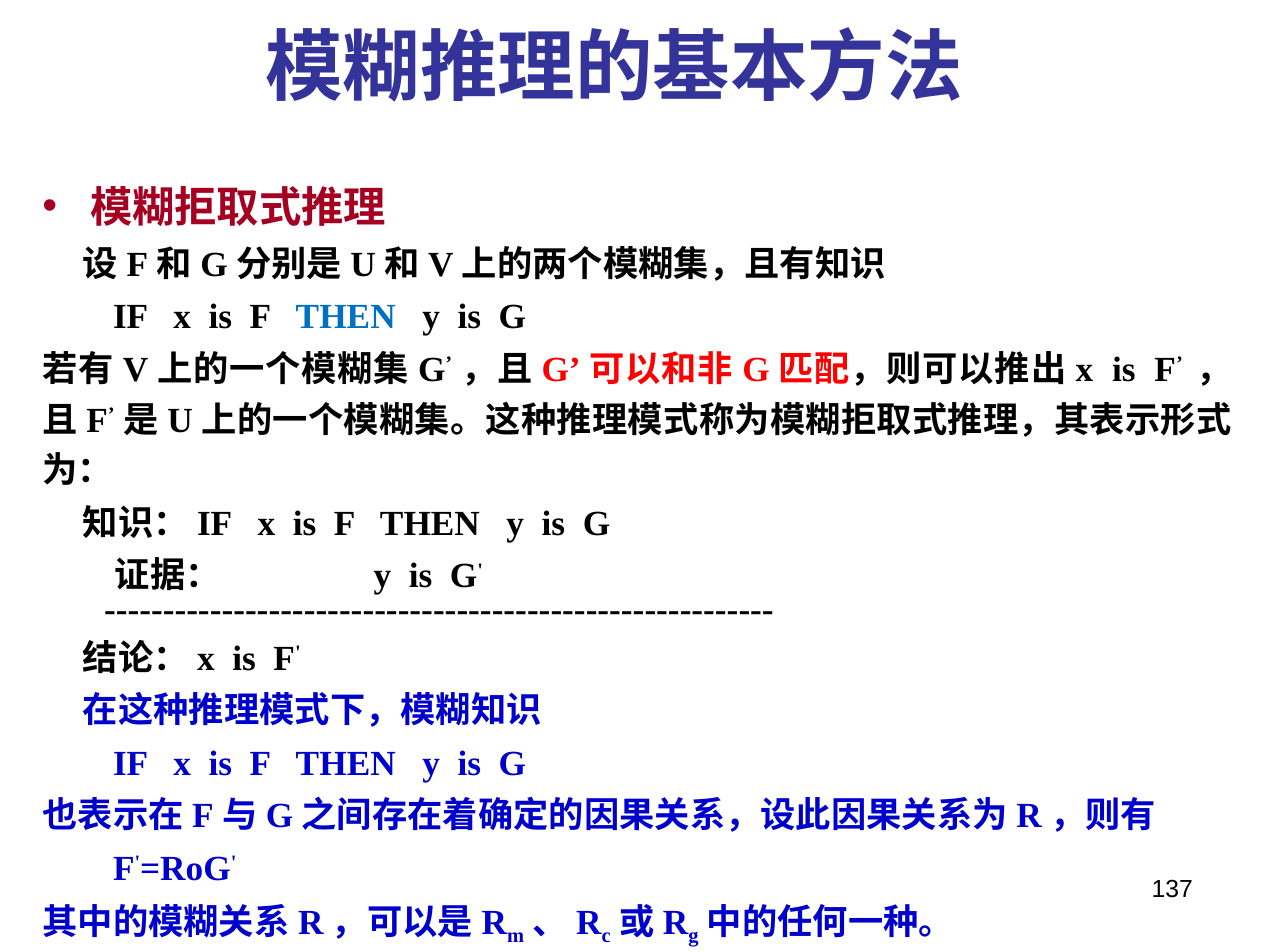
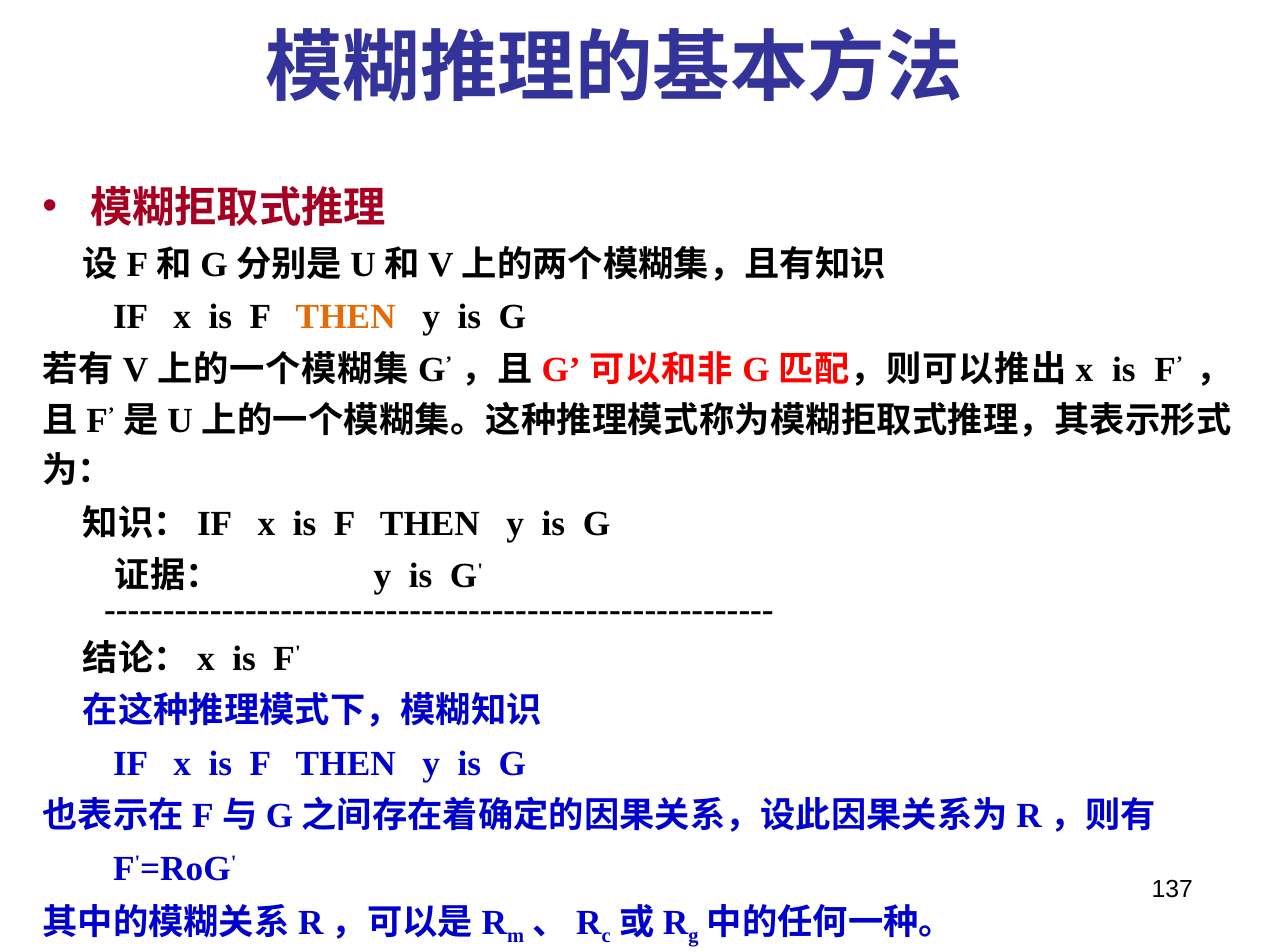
THEN at (346, 317) colour: blue -> orange
